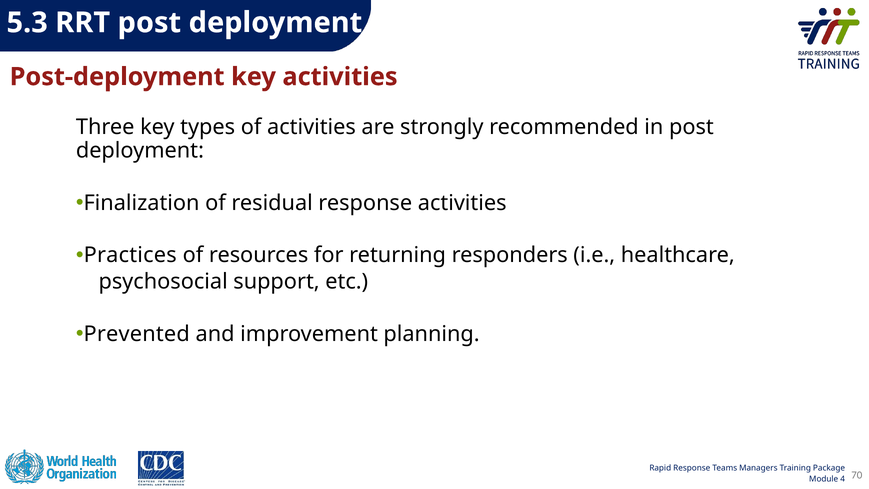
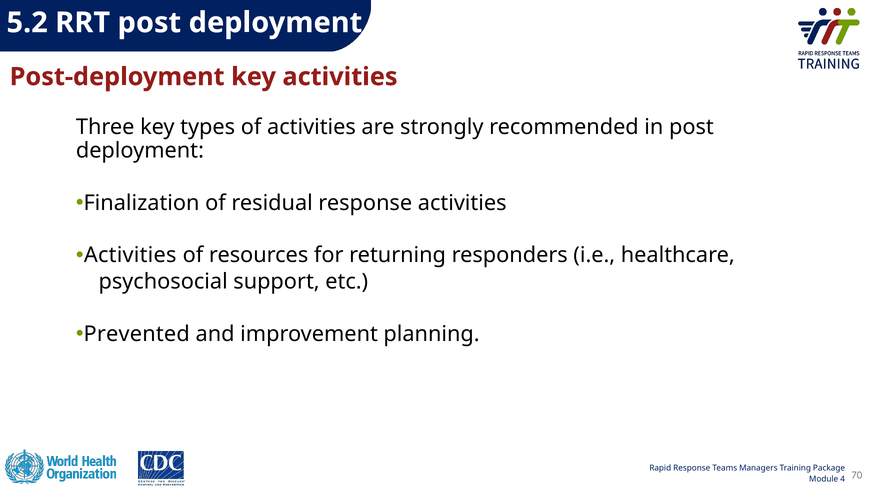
5.3: 5.3 -> 5.2
Practices at (130, 255): Practices -> Activities
